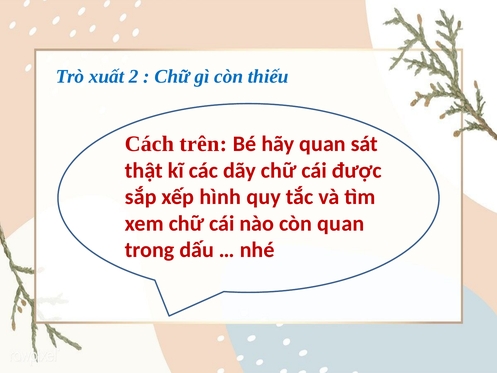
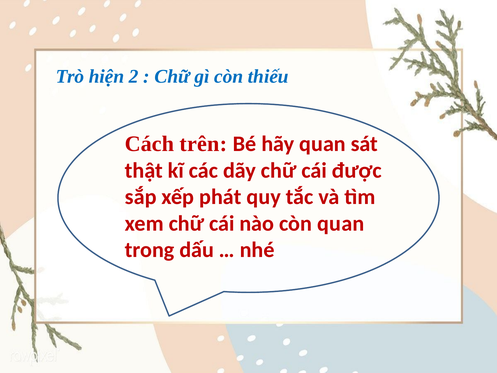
xuất: xuất -> hiện
hình: hình -> phát
